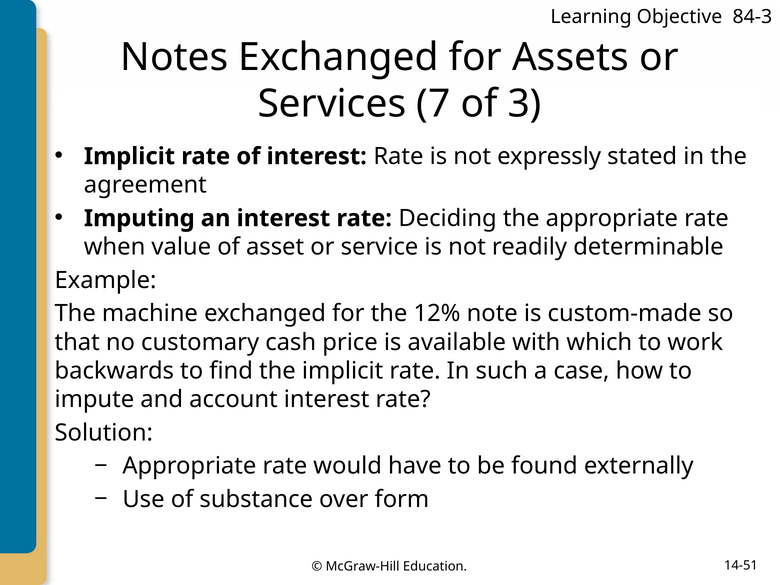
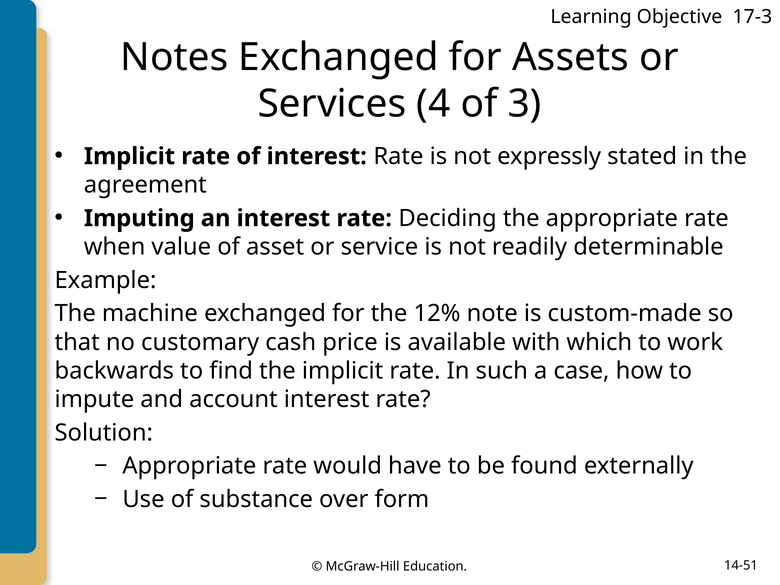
84-3: 84-3 -> 17-3
7: 7 -> 4
